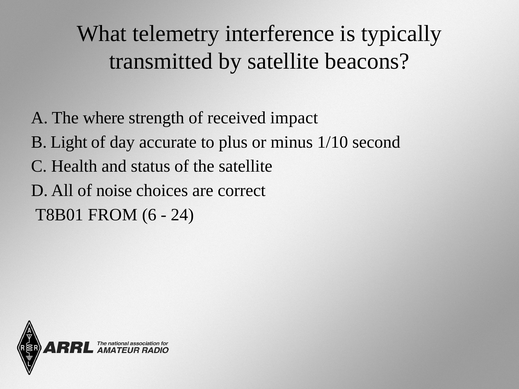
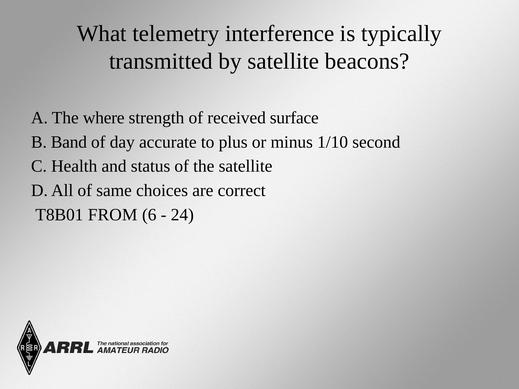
impact: impact -> surface
Light: Light -> Band
noise: noise -> same
